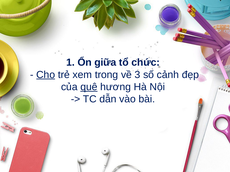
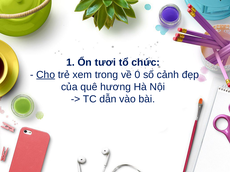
giữa: giữa -> tươi
3: 3 -> 0
quê underline: present -> none
